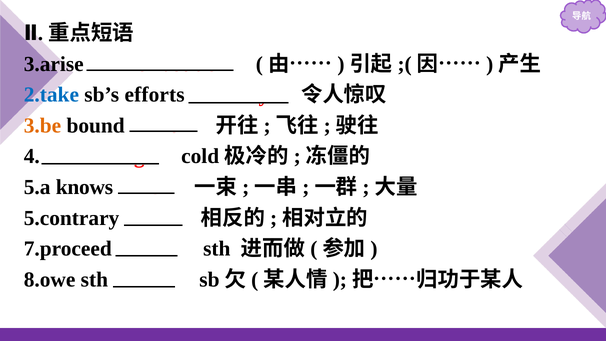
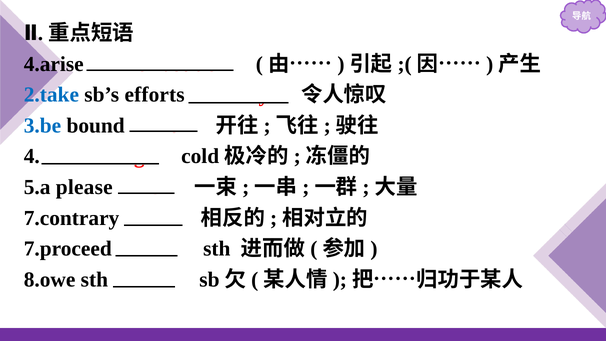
3.arise: 3.arise -> 4.arise
3.be colour: orange -> blue
knows: knows -> please
5.contrary: 5.contrary -> 7.contrary
